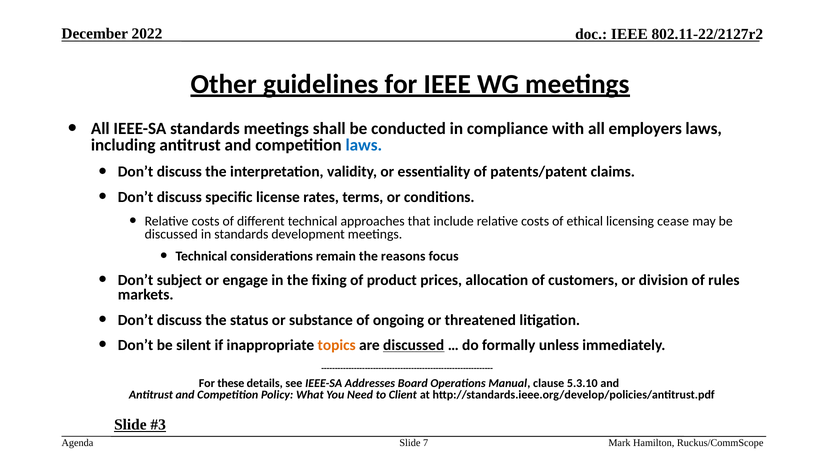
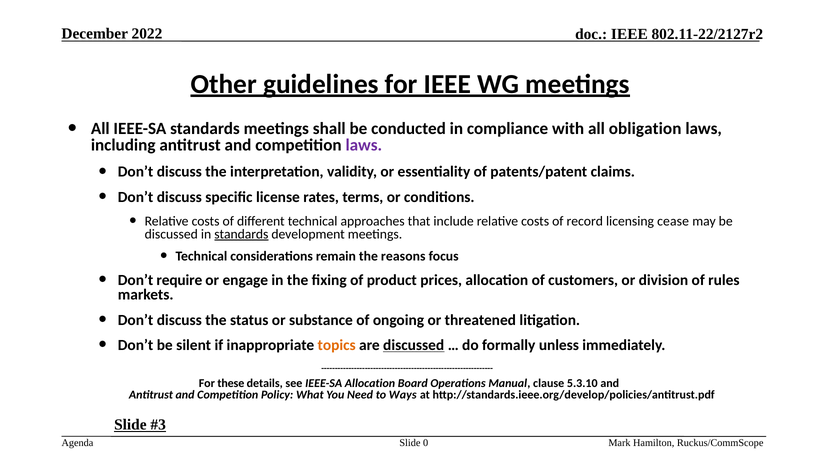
employers: employers -> obligation
laws at (364, 145) colour: blue -> purple
ethical: ethical -> record
standards at (241, 234) underline: none -> present
subject: subject -> require
IEEE-SA Addresses: Addresses -> Allocation
Client: Client -> Ways
7: 7 -> 0
